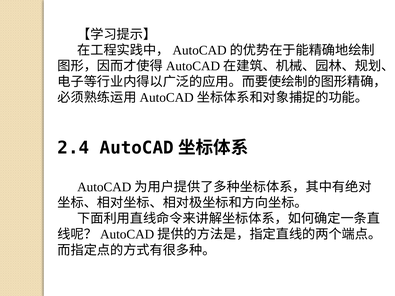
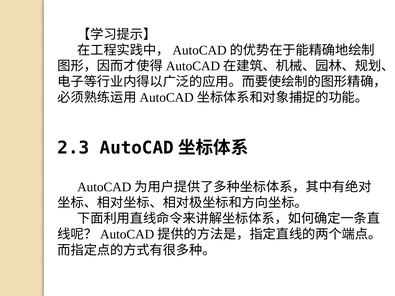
2.4: 2.4 -> 2.3
